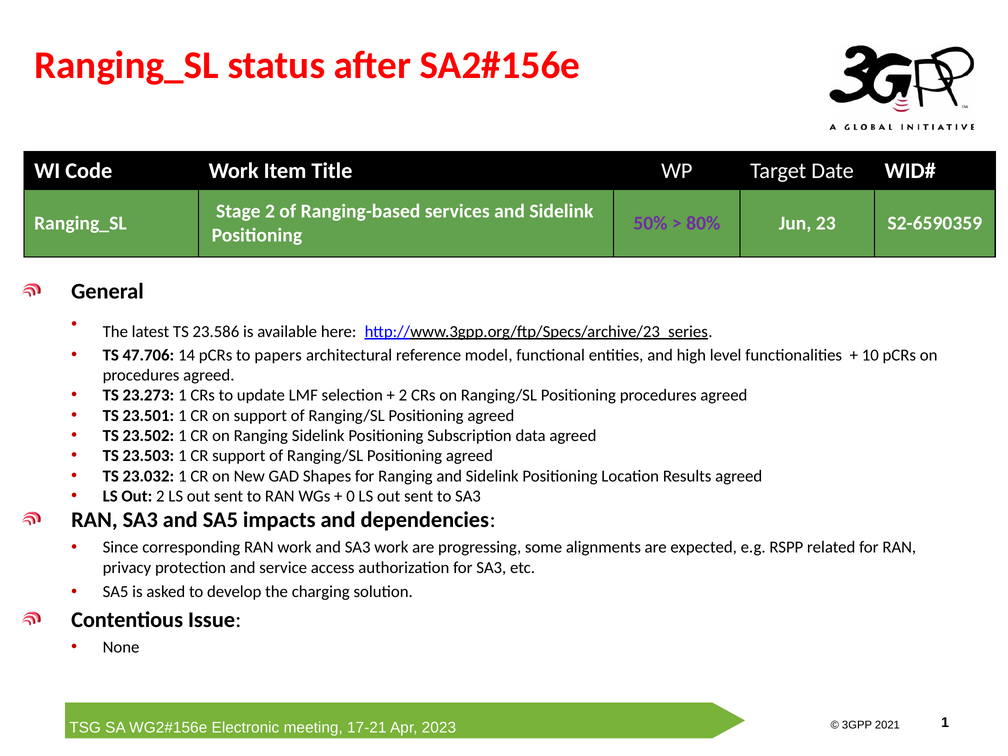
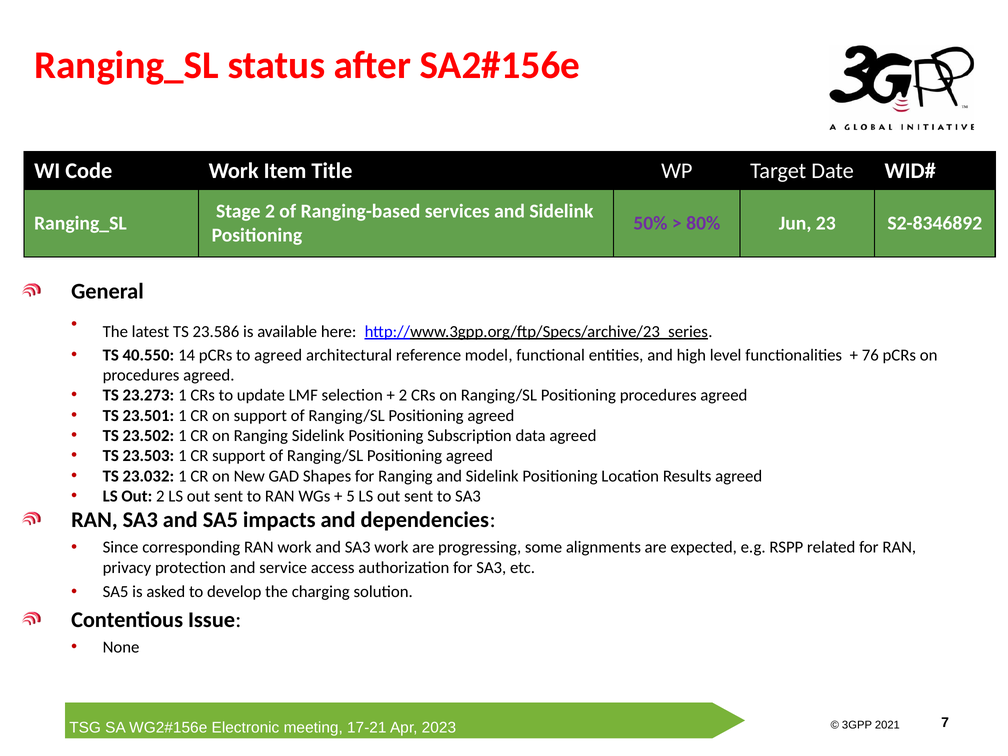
S2-6590359: S2-6590359 -> S2-8346892
47.706: 47.706 -> 40.550
to papers: papers -> agreed
10: 10 -> 76
0: 0 -> 5
1 at (945, 723): 1 -> 7
